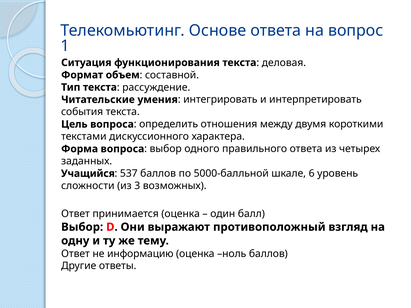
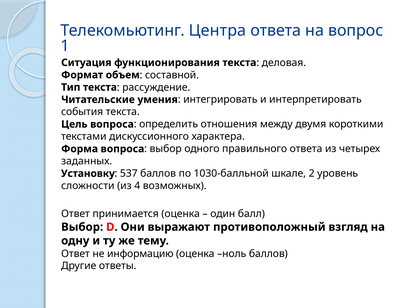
Основе: Основе -> Центра
Учащийся: Учащийся -> Установку
5000-балльной: 5000-балльной -> 1030-балльной
6: 6 -> 2
3: 3 -> 4
